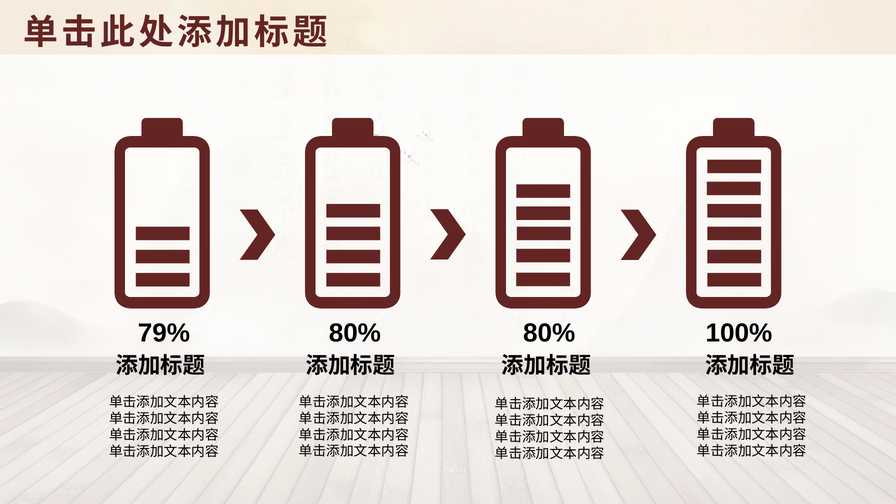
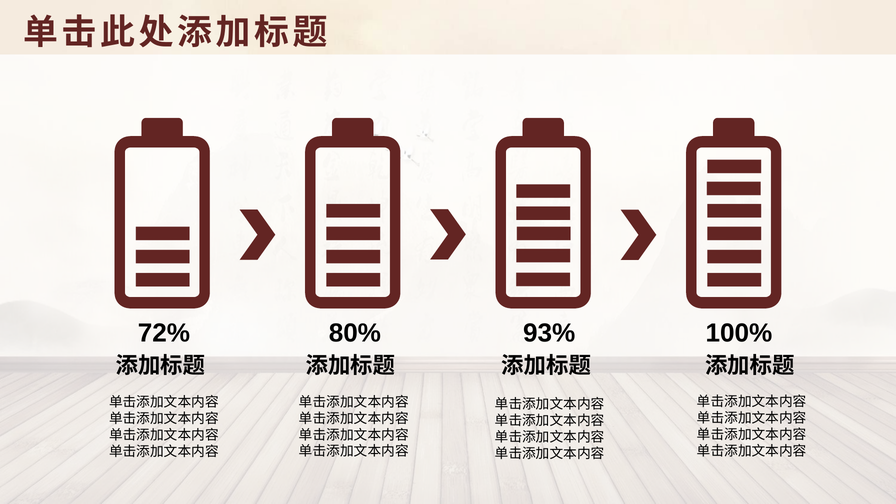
79%: 79% -> 72%
80% 80%: 80% -> 93%
